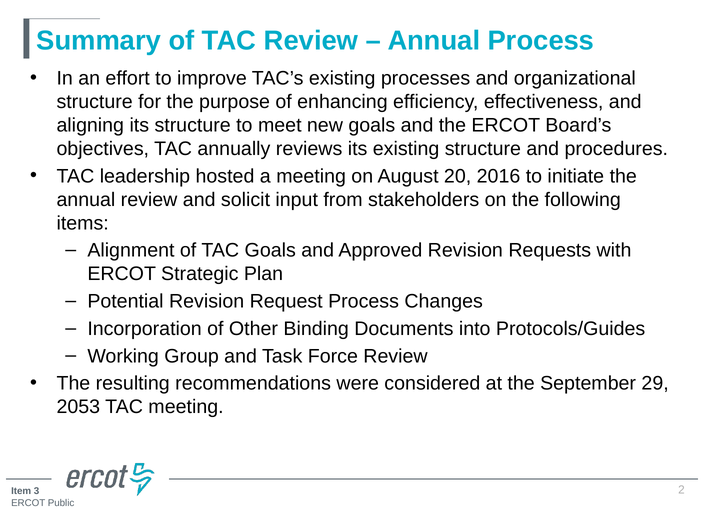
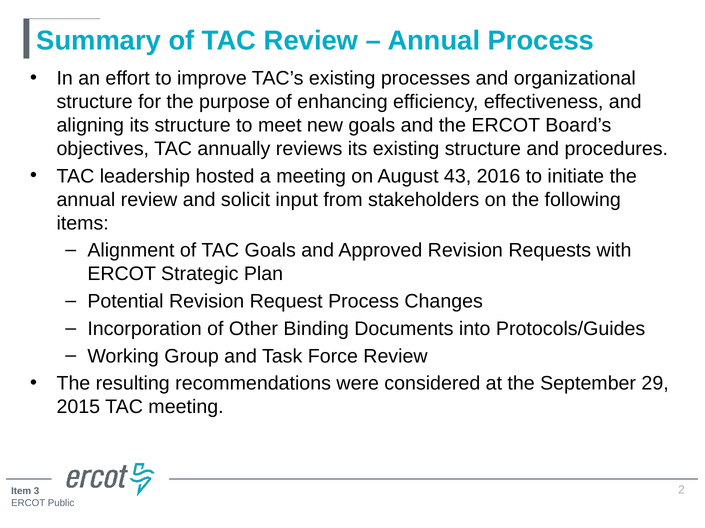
20: 20 -> 43
2053: 2053 -> 2015
